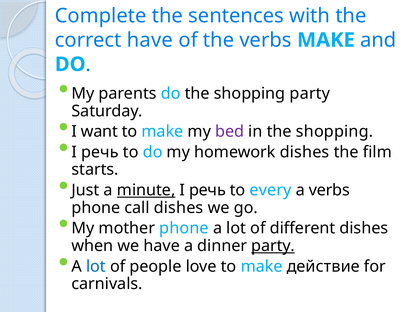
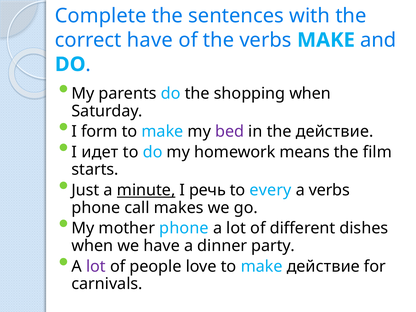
shopping party: party -> when
want: want -> form
in the shopping: shopping -> действие
речь at (100, 152): речь -> идет
homework dishes: dishes -> means
call dishes: dishes -> makes
party at (273, 246) underline: present -> none
lot at (96, 266) colour: blue -> purple
